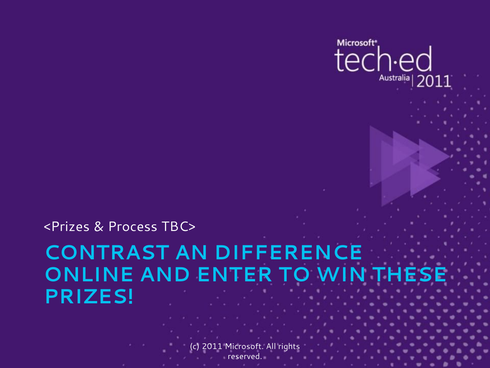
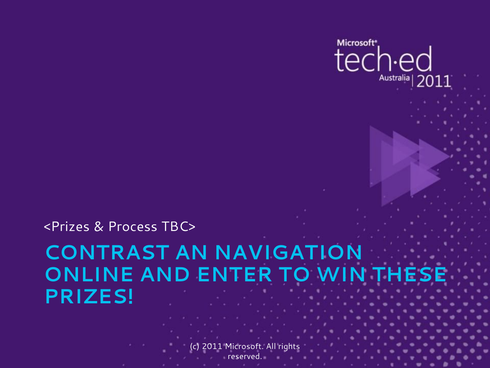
DIFFERENCE: DIFFERENCE -> NAVIGATION
